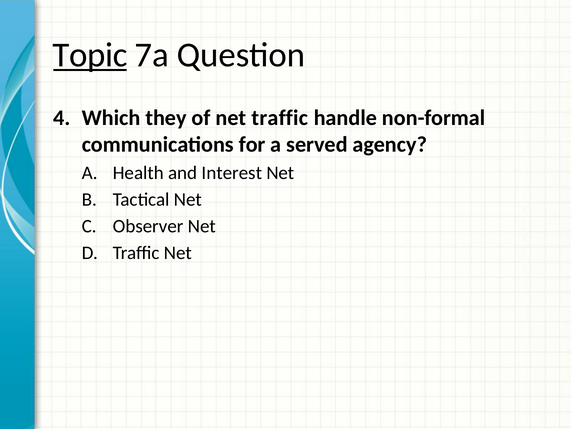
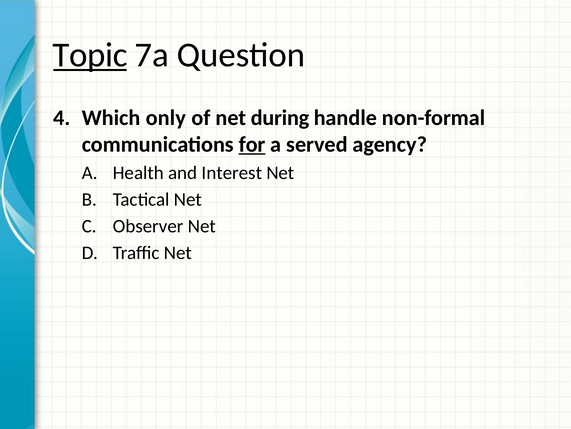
they: they -> only
net traffic: traffic -> during
for underline: none -> present
